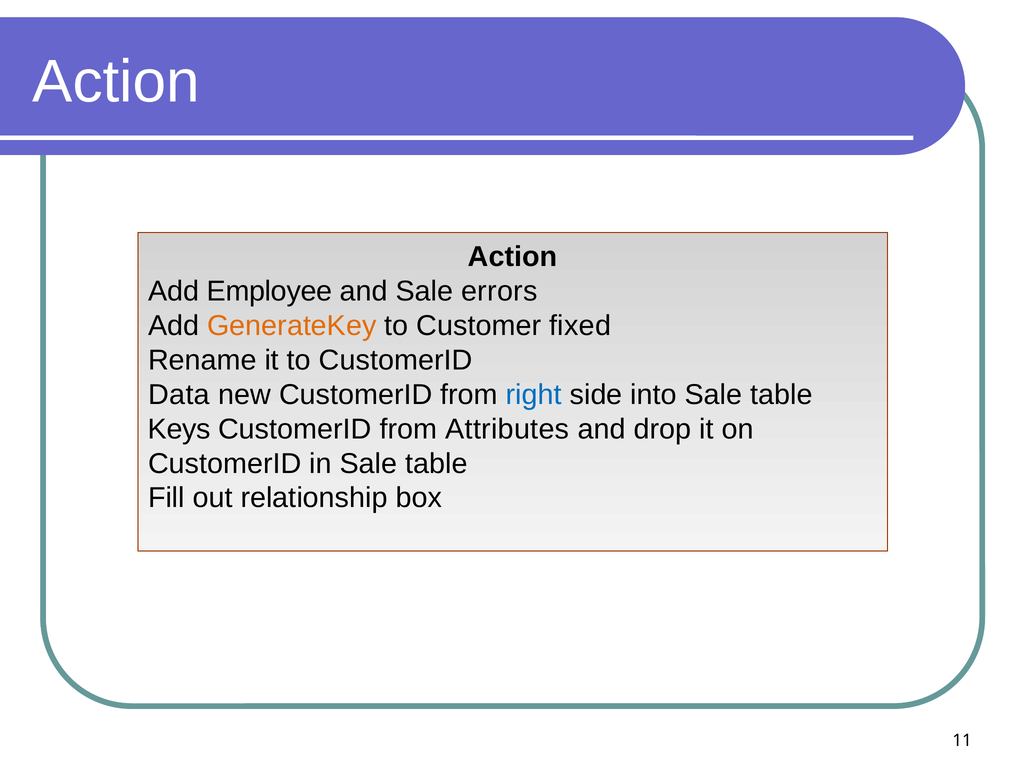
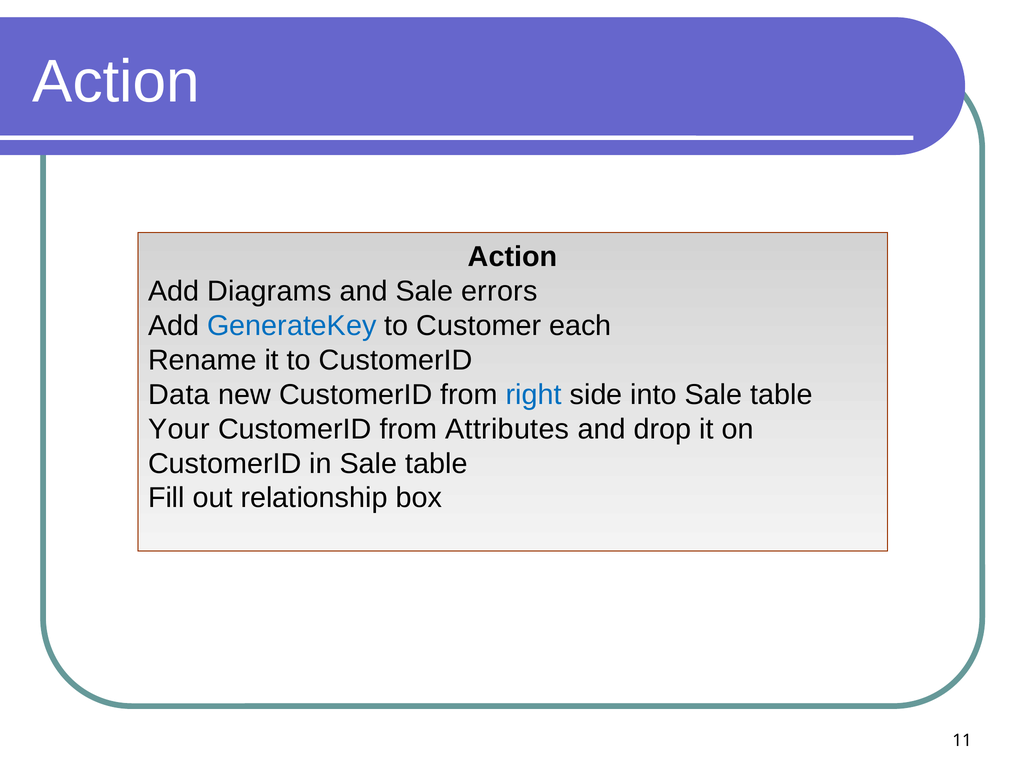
Employee: Employee -> Diagrams
GenerateKey colour: orange -> blue
fixed: fixed -> each
Keys: Keys -> Your
